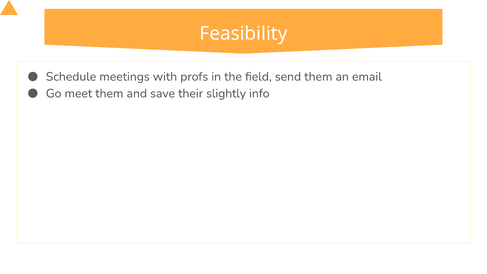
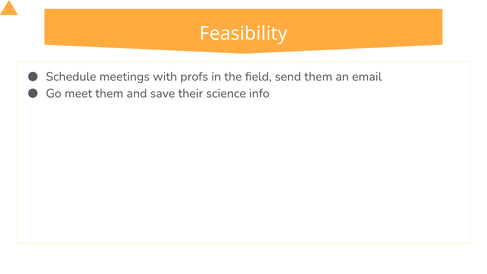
slightly: slightly -> science
